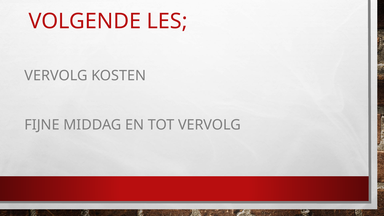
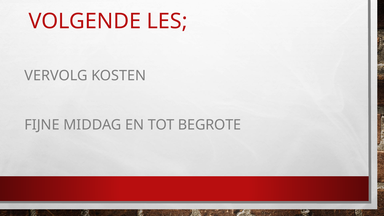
TOT VERVOLG: VERVOLG -> BEGROTE
